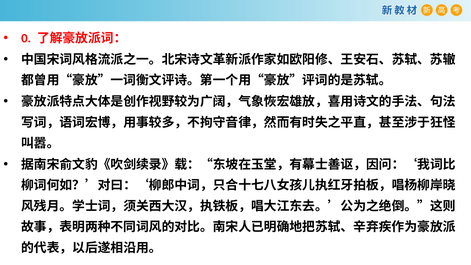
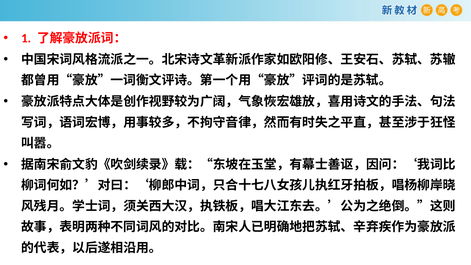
0: 0 -> 1
